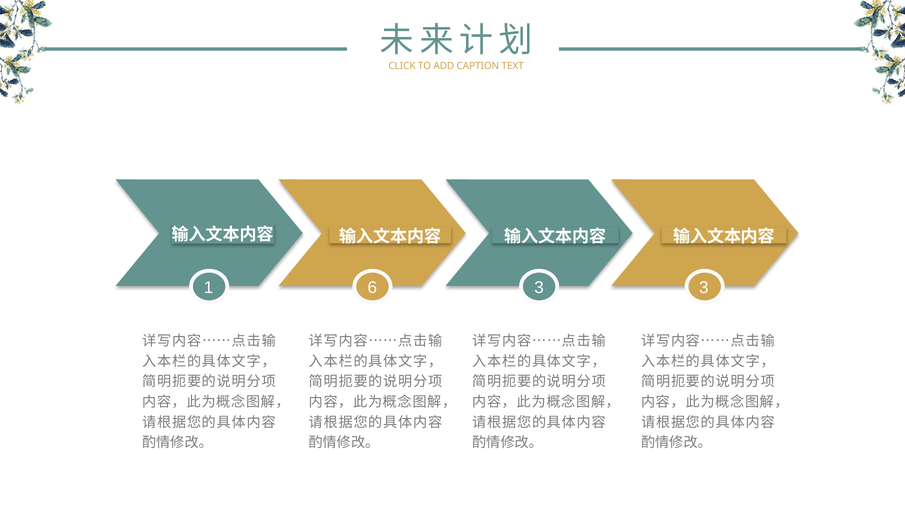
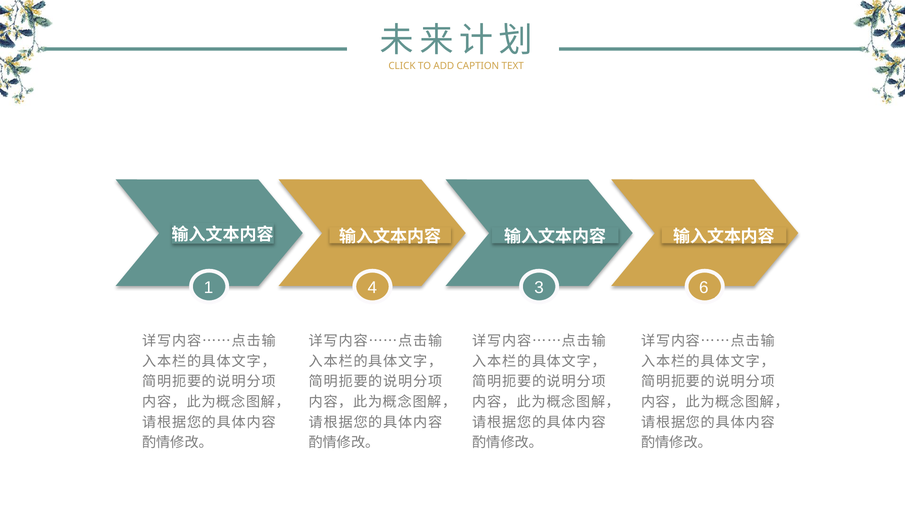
6: 6 -> 4
3 3: 3 -> 6
